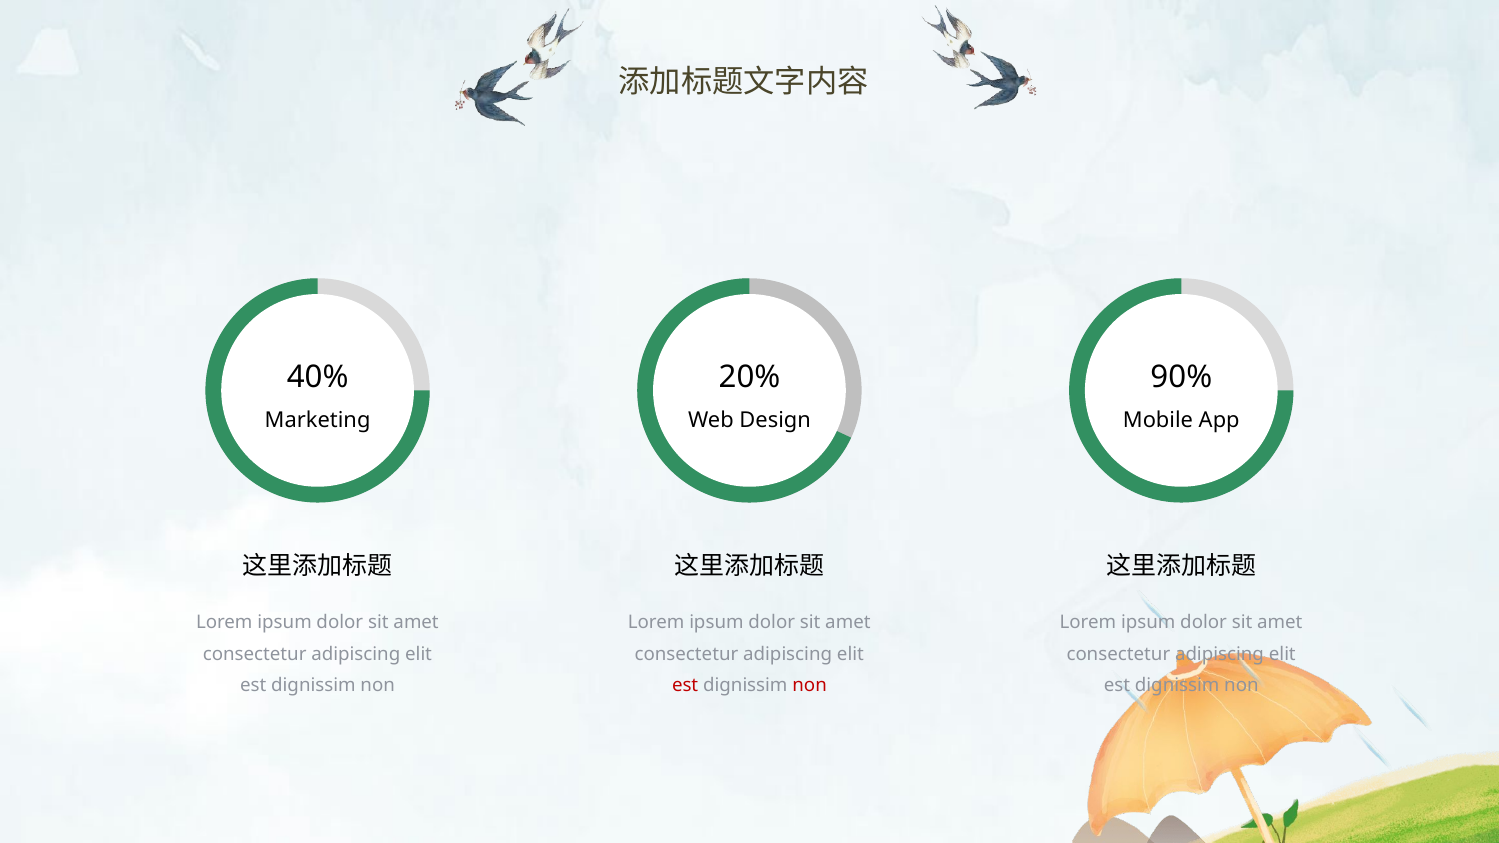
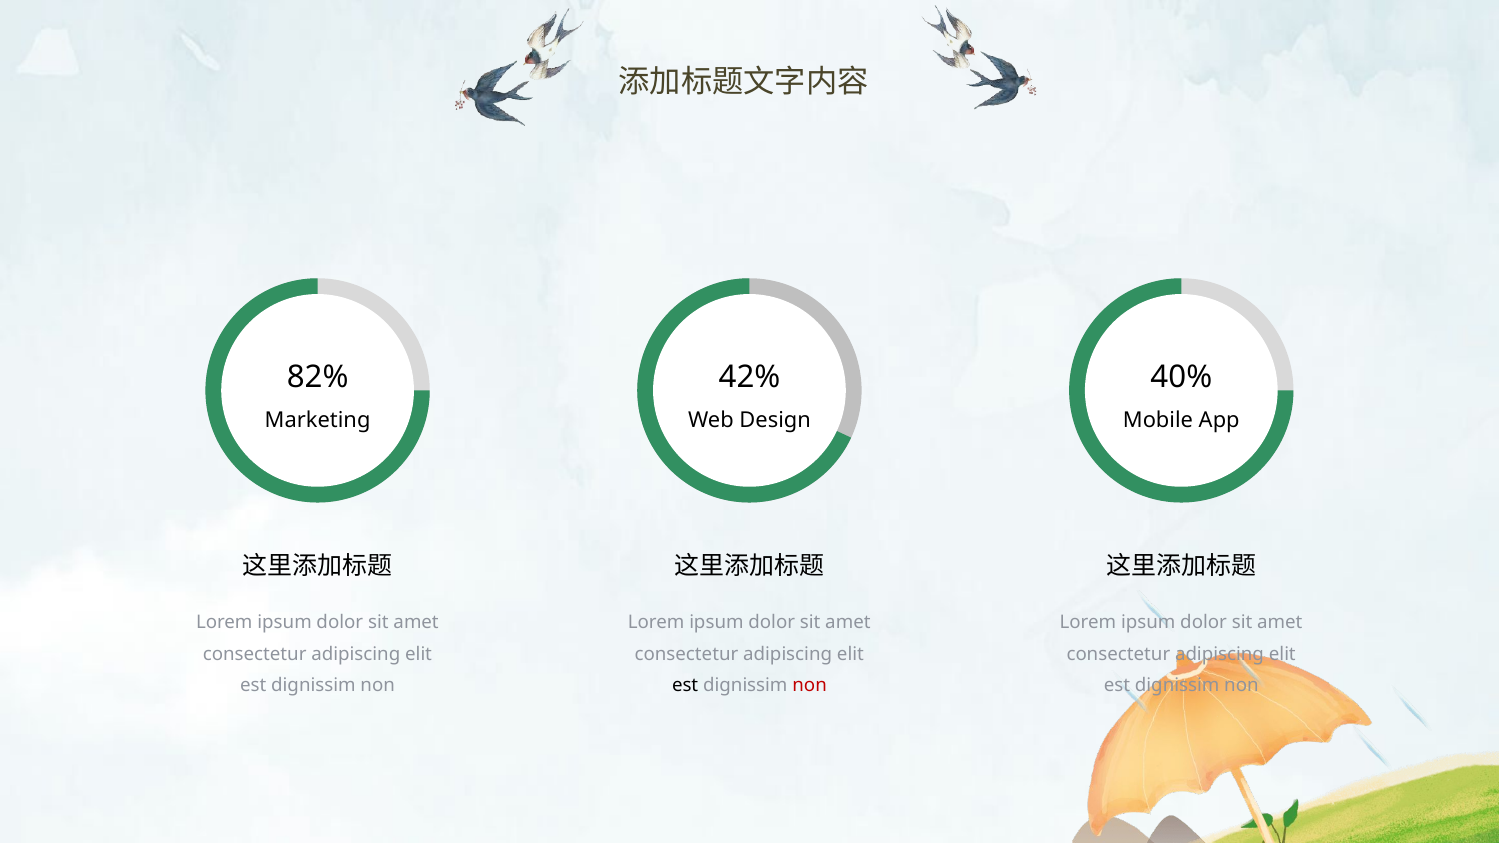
40%: 40% -> 82%
20%: 20% -> 42%
90%: 90% -> 40%
est at (685, 686) colour: red -> black
